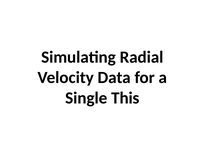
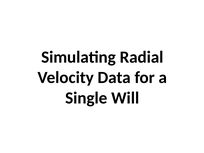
This: This -> Will
